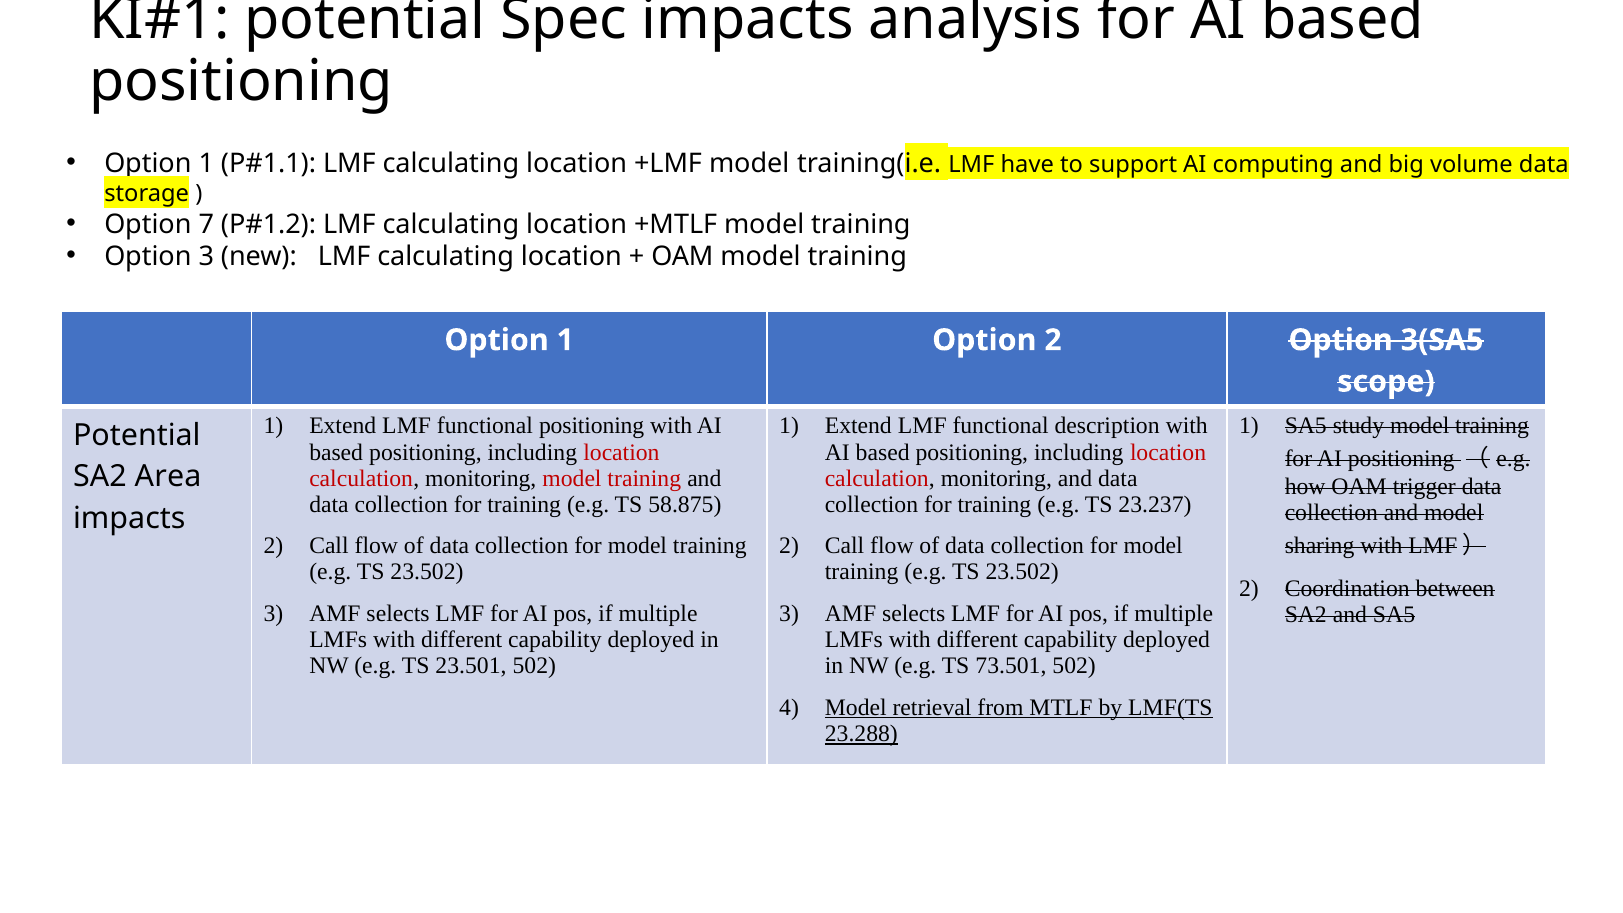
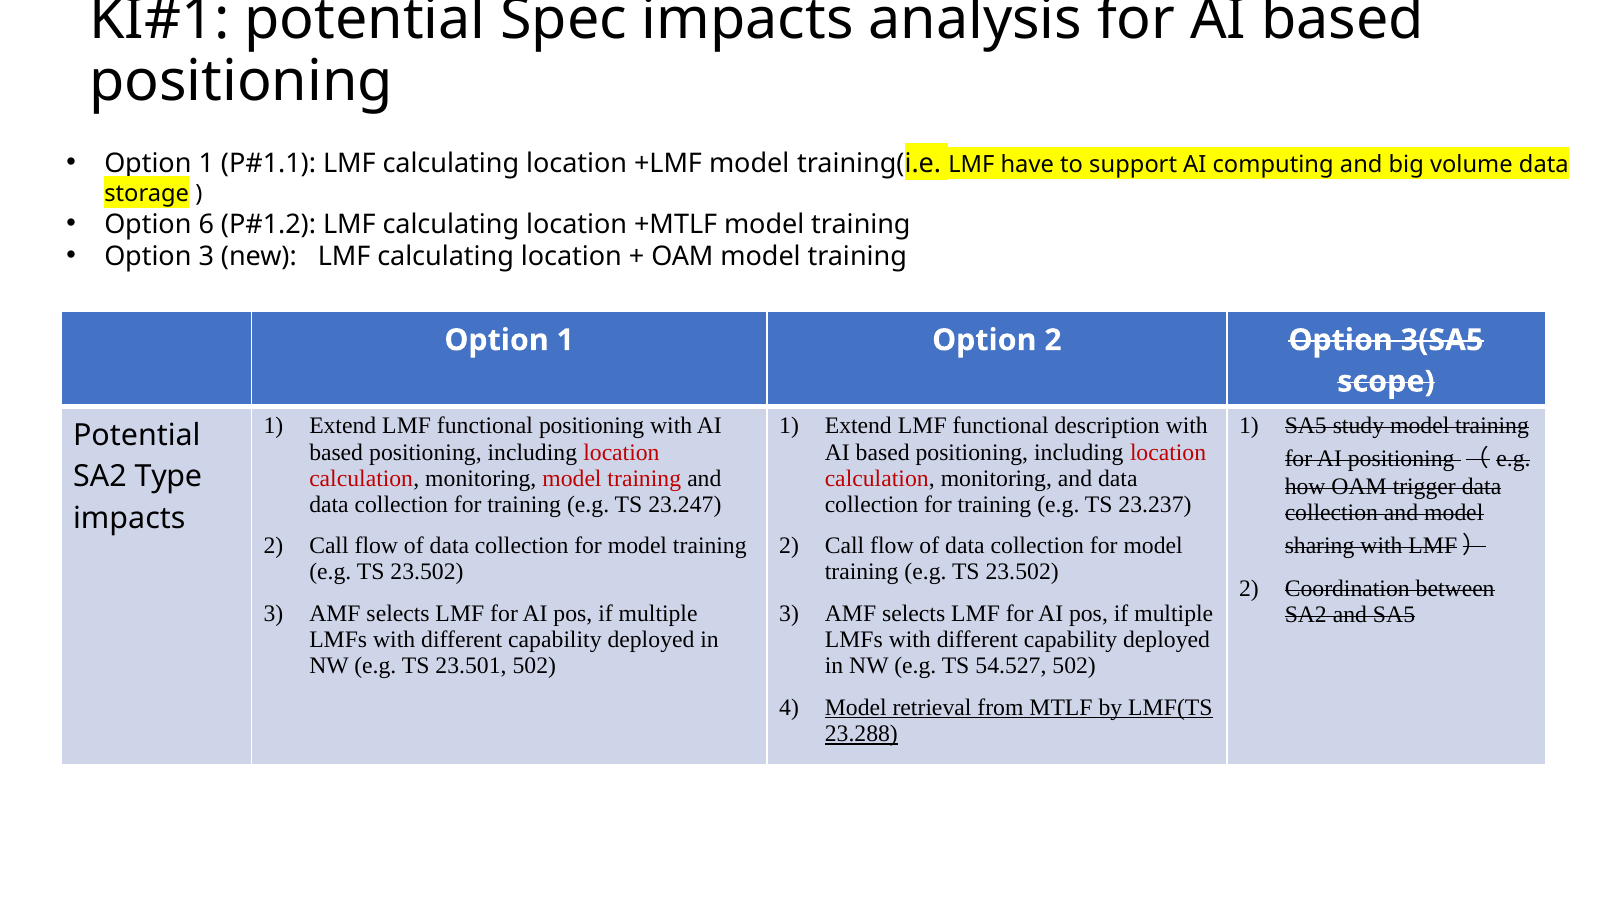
7: 7 -> 6
Area: Area -> Type
58.875: 58.875 -> 23.247
73.501: 73.501 -> 54.527
